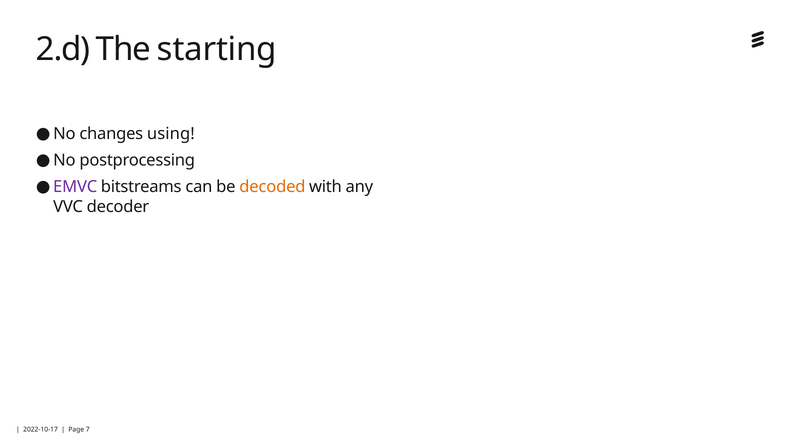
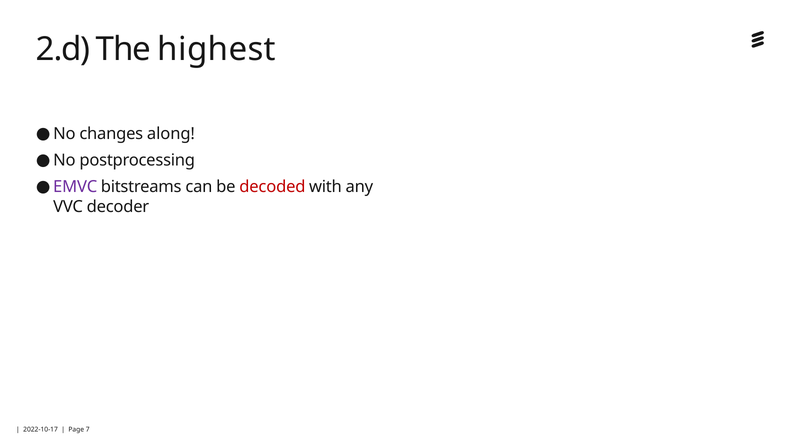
starting: starting -> highest
using: using -> along
decoded colour: orange -> red
